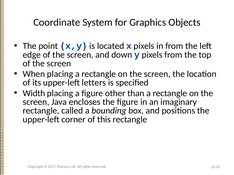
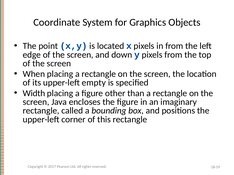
letters: letters -> empty
